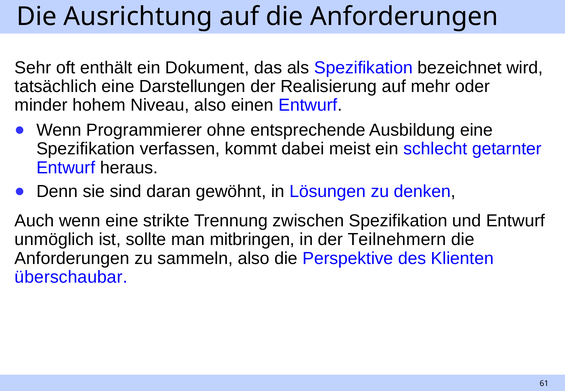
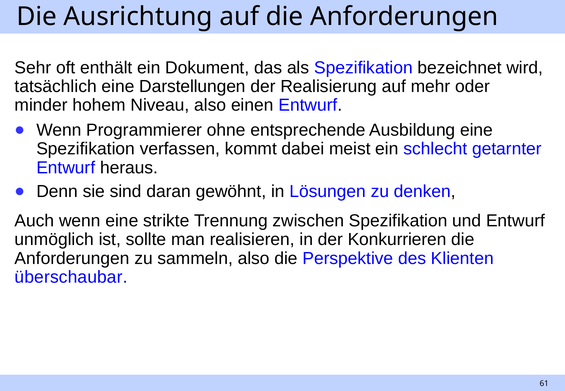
mitbringen: mitbringen -> realisieren
Teilnehmern: Teilnehmern -> Konkurrieren
